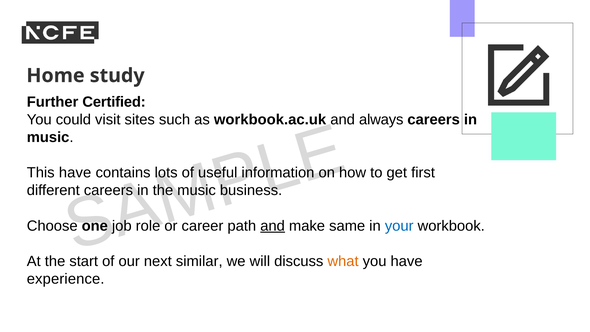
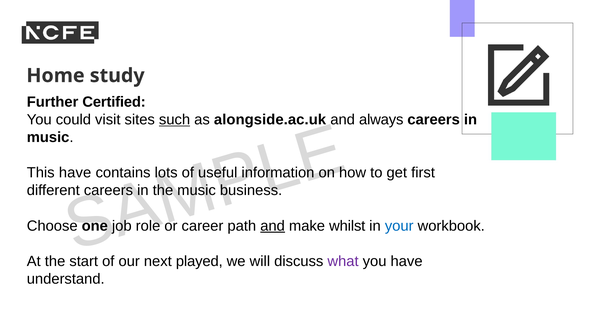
such underline: none -> present
workbook.ac.uk: workbook.ac.uk -> alongside.ac.uk
same: same -> whilst
similar: similar -> played
what colour: orange -> purple
experience: experience -> understand
